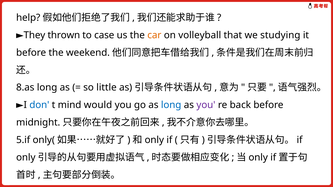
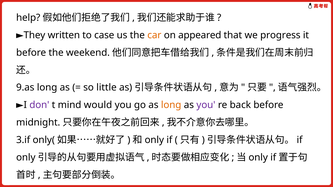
thrown: thrown -> written
volleyball: volleyball -> appeared
studying: studying -> progress
8.as: 8.as -> 9.as
don colour: blue -> purple
long at (171, 105) colour: blue -> orange
5.if: 5.if -> 3.if
